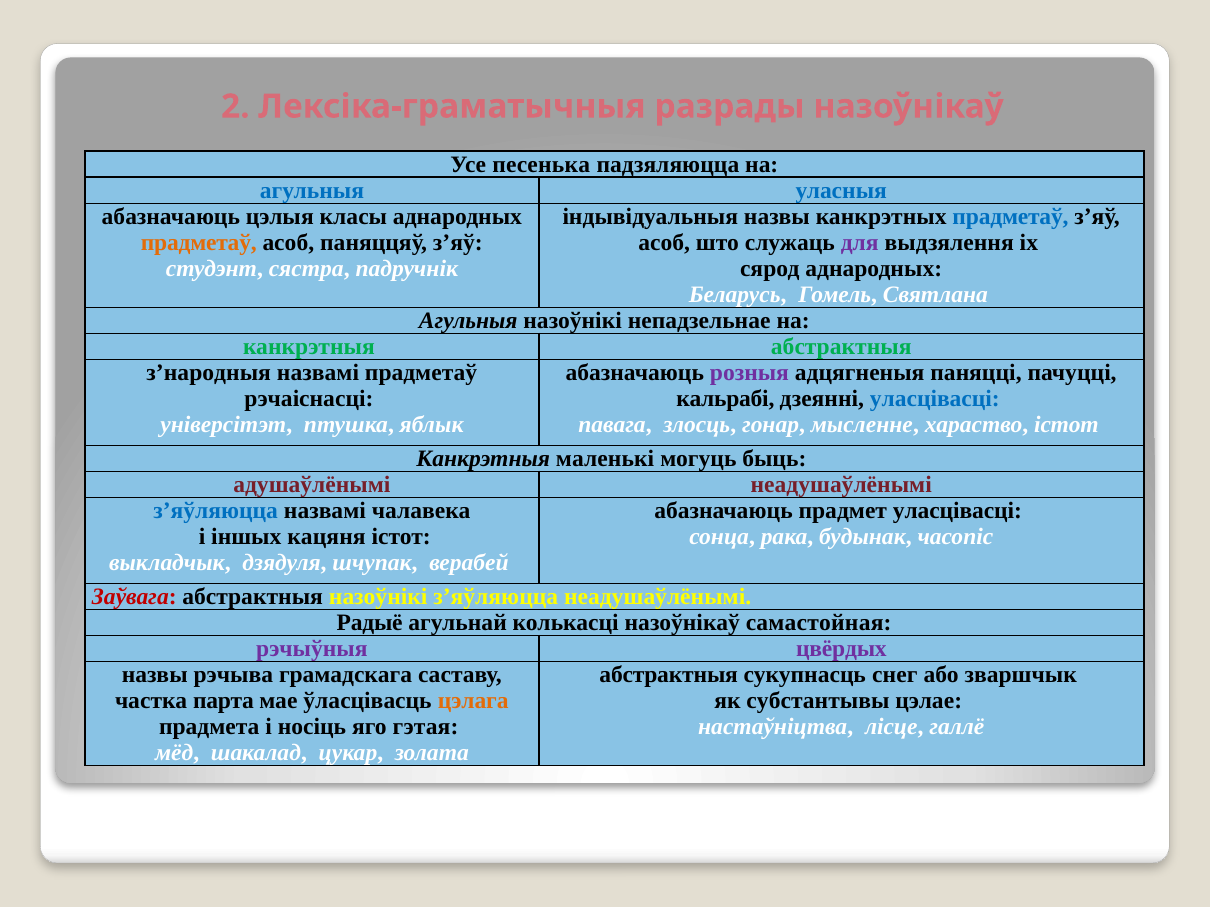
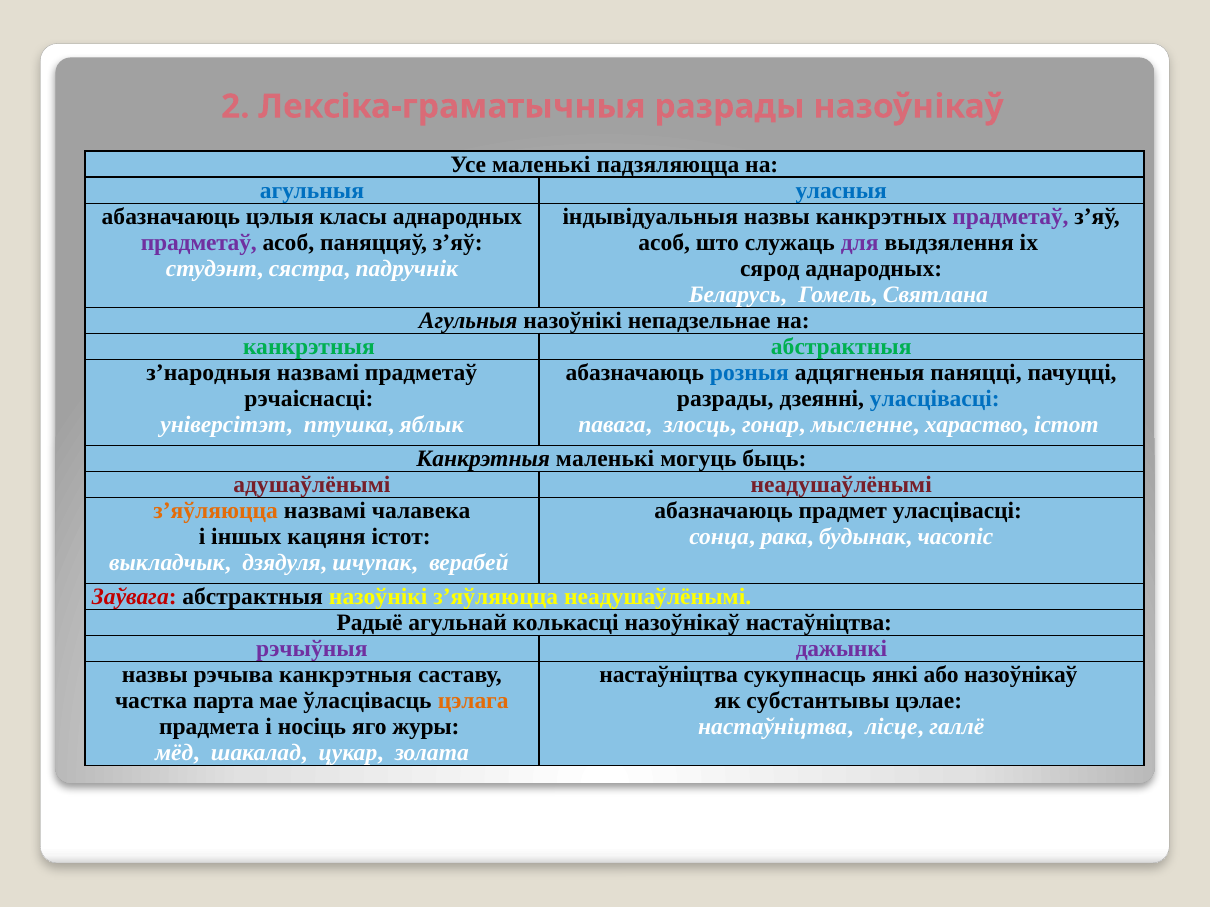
Усе песенька: песенька -> маленькі
прадметаў at (1011, 217) colour: blue -> purple
прадметаў at (199, 243) colour: orange -> purple
розныя colour: purple -> blue
кальрабі at (725, 399): кальрабі -> разрады
з’яўляюцца at (216, 511) colour: blue -> orange
назоўнікаў самастойная: самастойная -> настаўніцтва
цвёрдых: цвёрдых -> дажынкі
рэчыва грамадскага: грамадскага -> канкрэтныя
абстрактныя at (669, 675): абстрактныя -> настаўніцтва
снег: снег -> янкі
або зваршчык: зваршчык -> назоўнікаў
гэтая: гэтая -> журы
